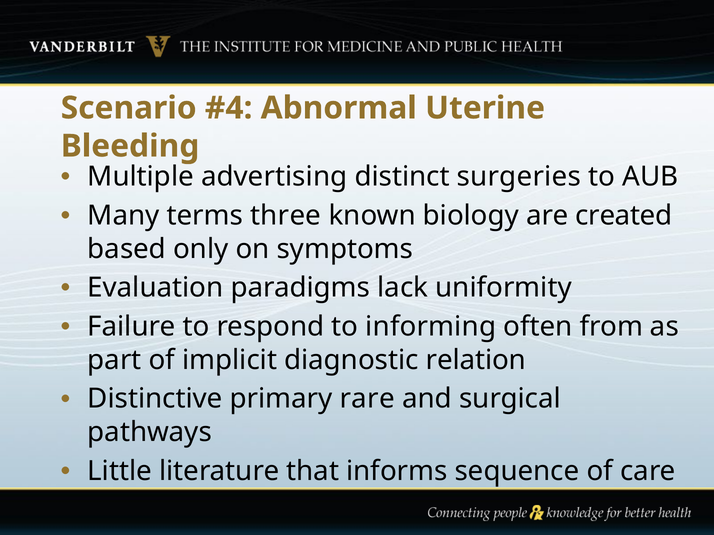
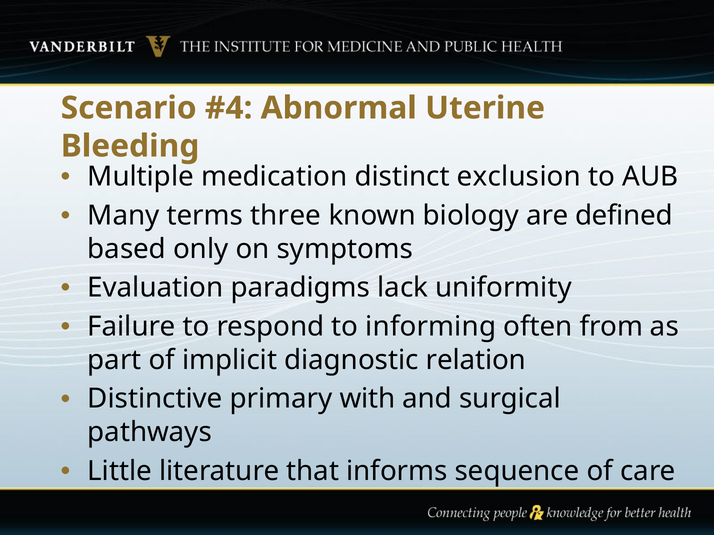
advertising: advertising -> medication
surgeries: surgeries -> exclusion
created: created -> defined
rare: rare -> with
